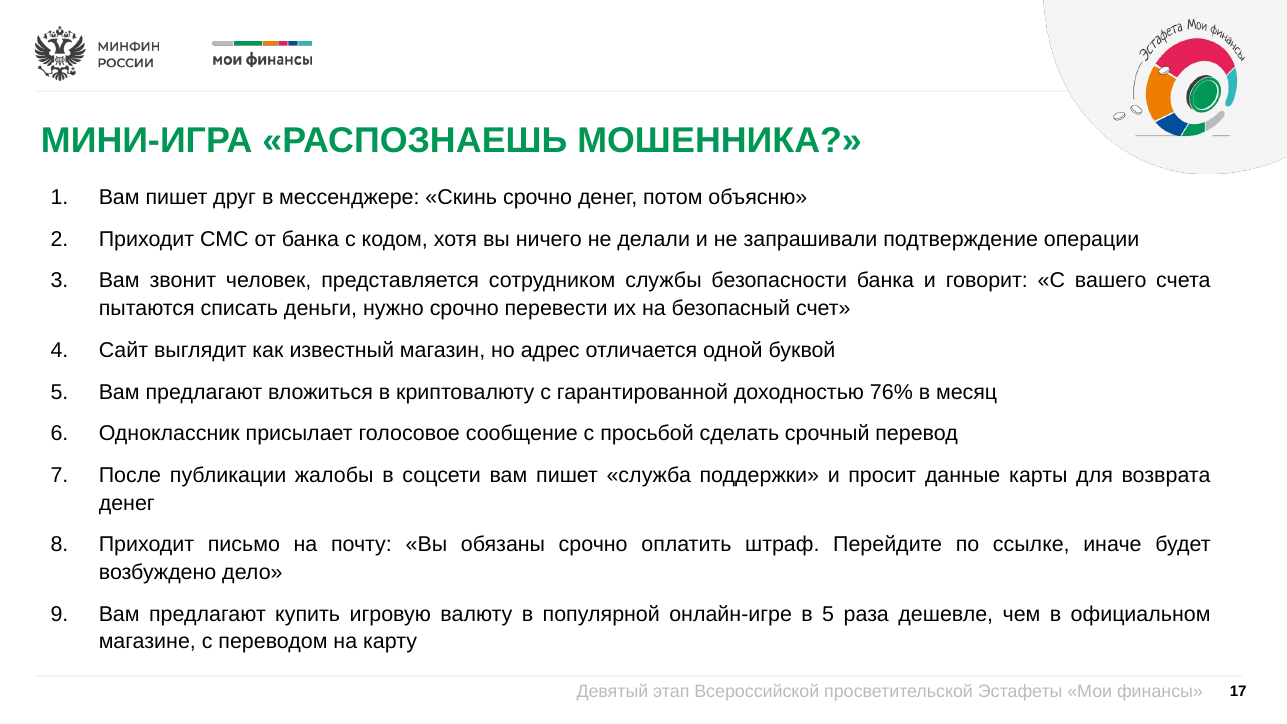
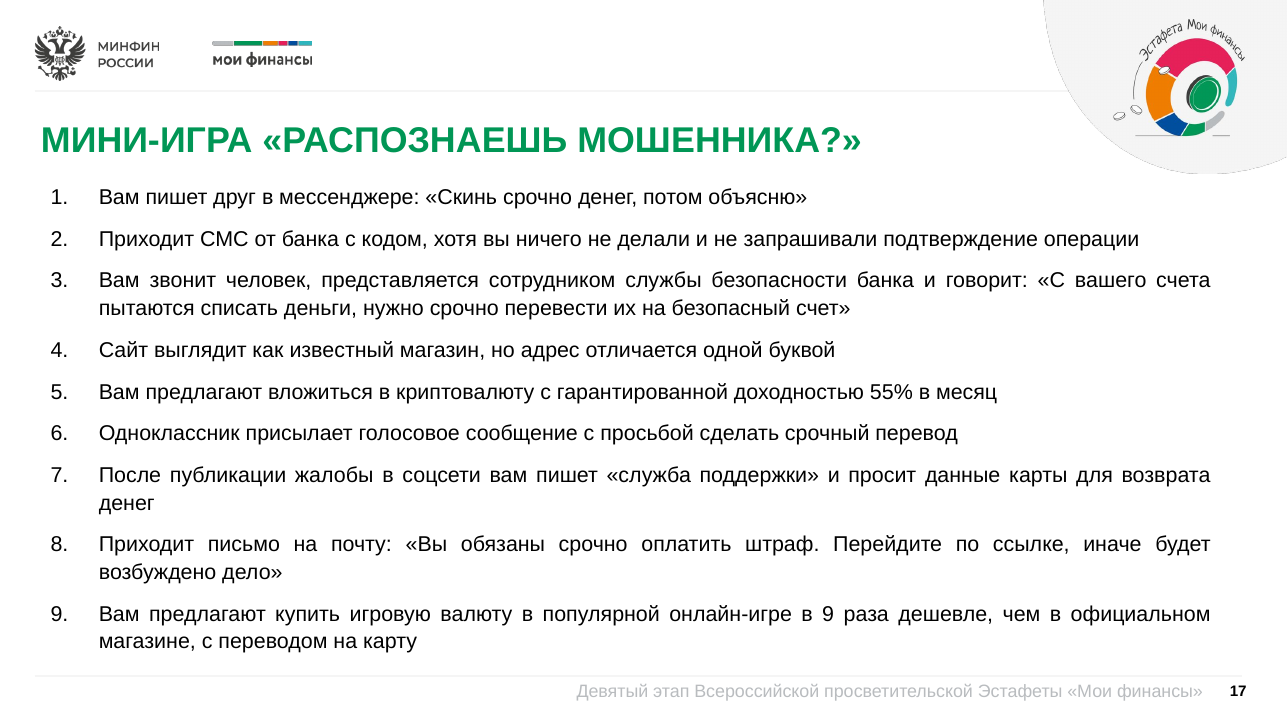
76%: 76% -> 55%
в 5: 5 -> 9
